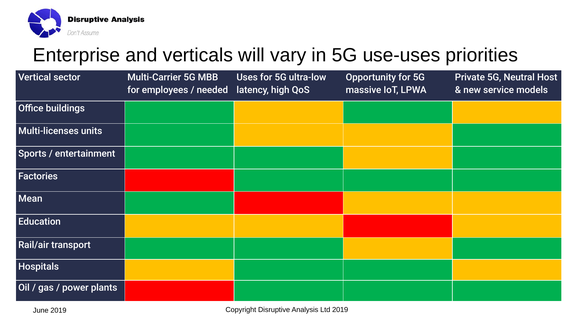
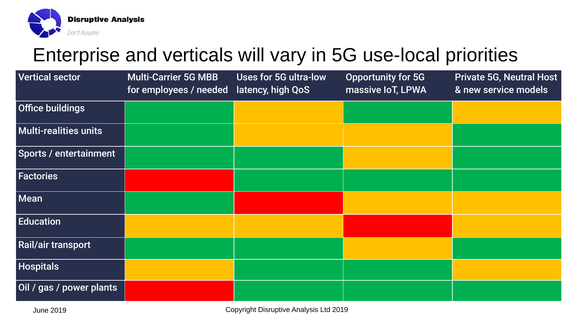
use-uses: use-uses -> use-local
Multi-licenses: Multi-licenses -> Multi-realities
